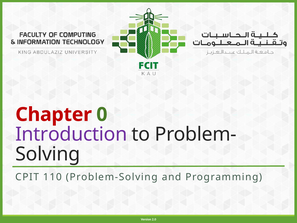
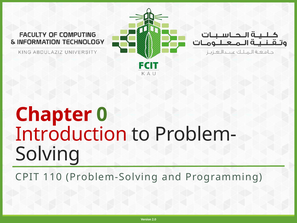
Introduction colour: purple -> red
